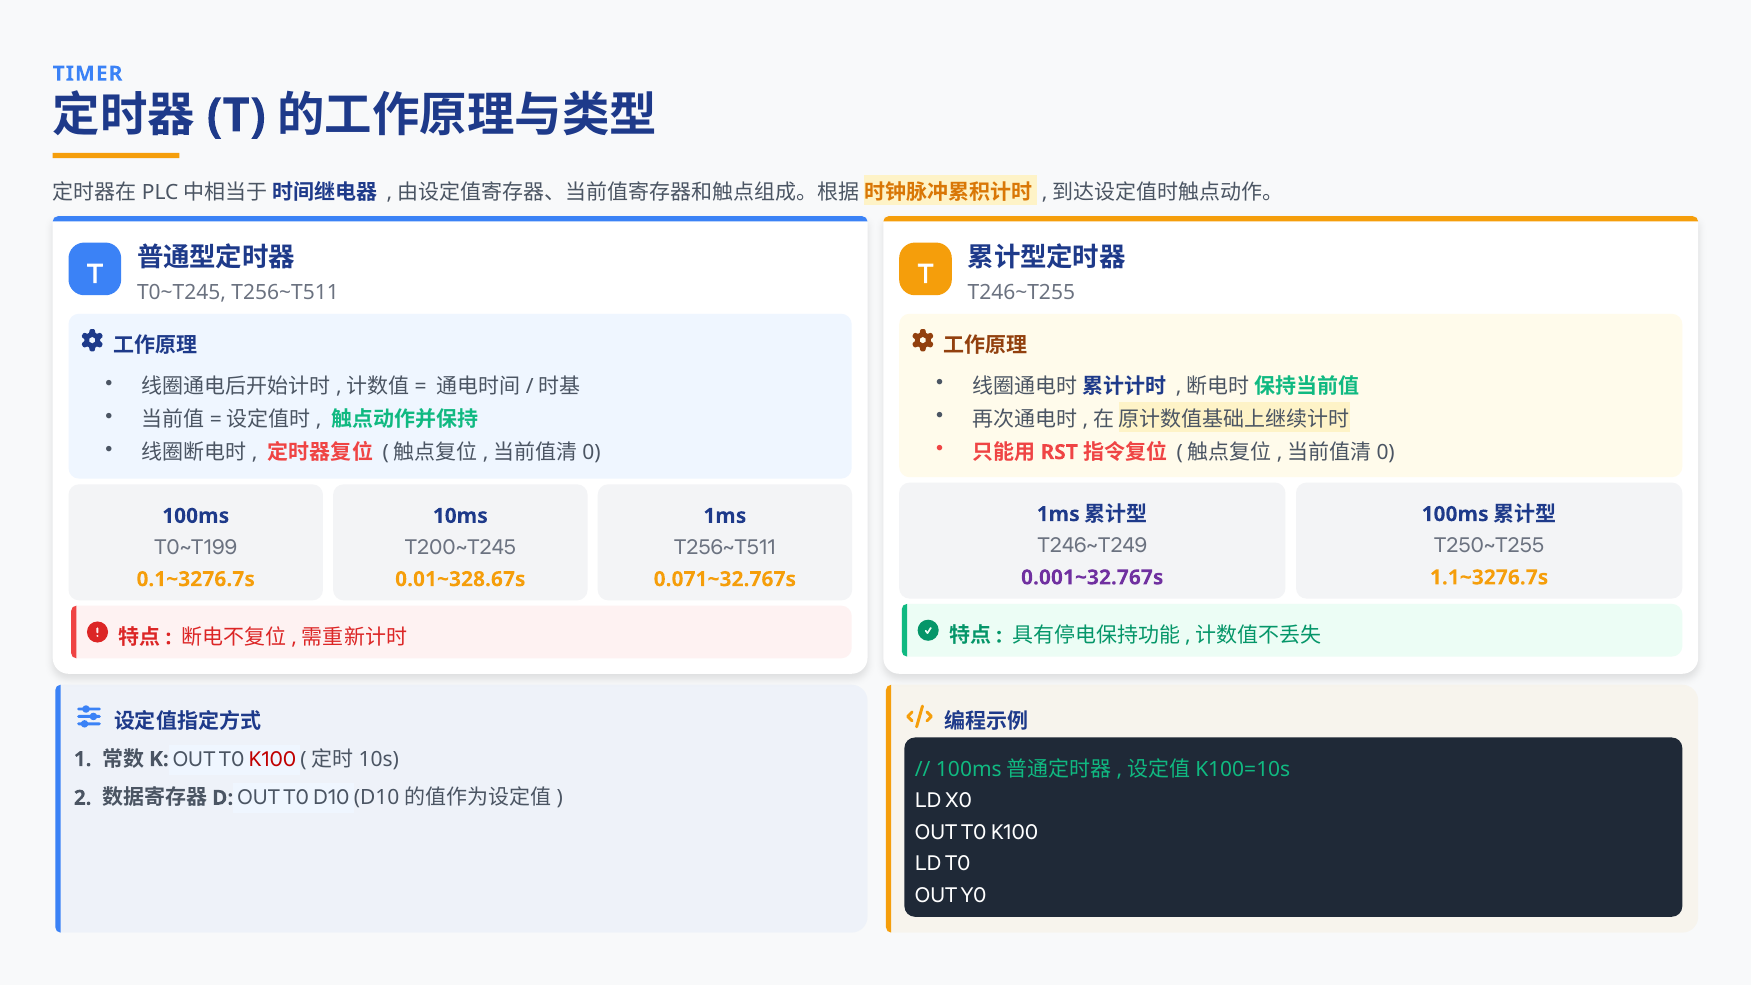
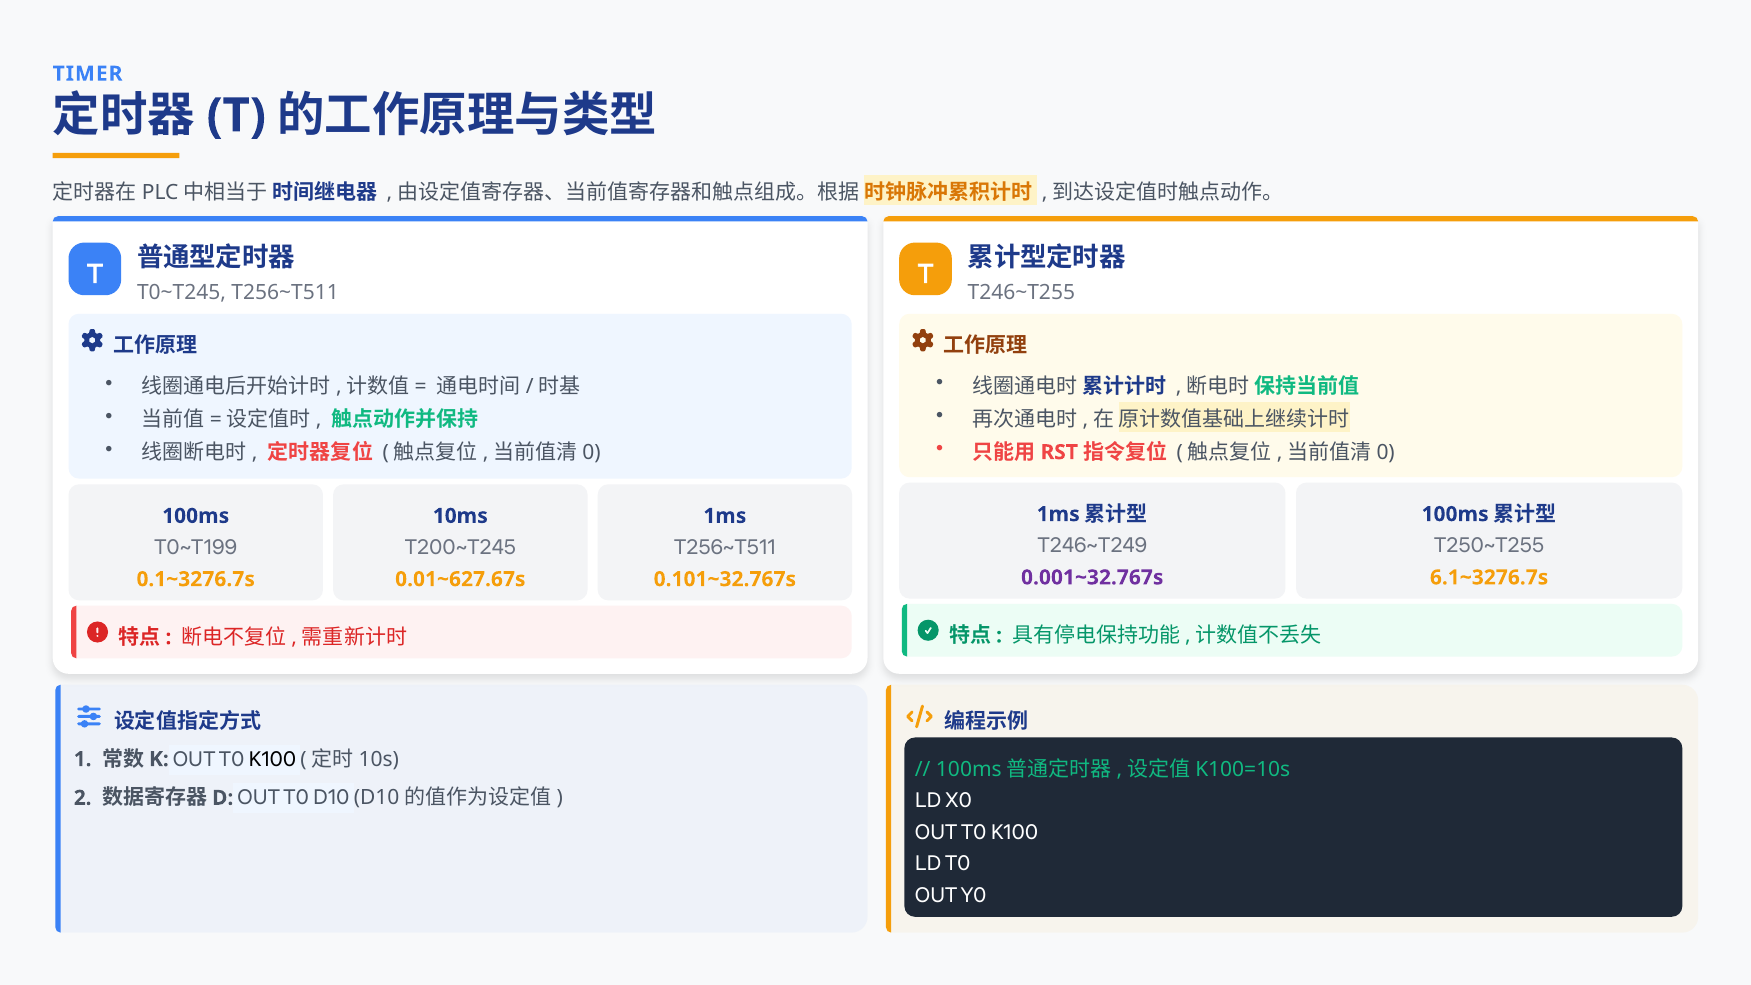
1.1~3276.7s: 1.1~3276.7s -> 6.1~3276.7s
0.01~328.67s: 0.01~328.67s -> 0.01~627.67s
0.071~32.767s: 0.071~32.767s -> 0.101~32.767s
K100 at (272, 759) colour: red -> black
